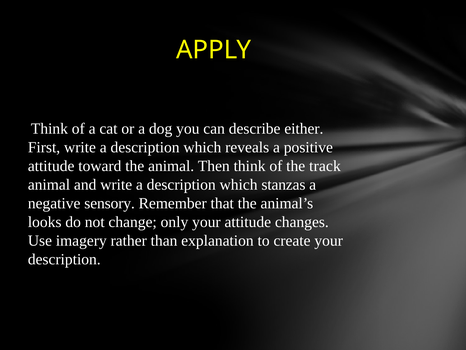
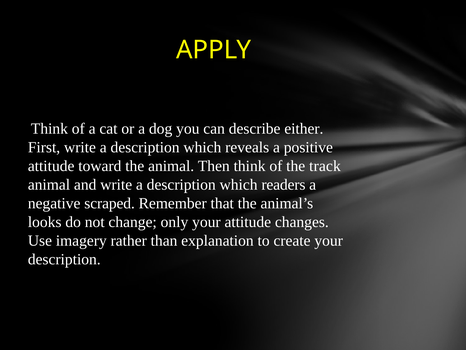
stanzas: stanzas -> readers
sensory: sensory -> scraped
